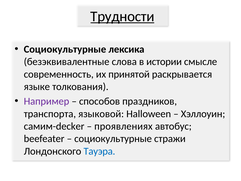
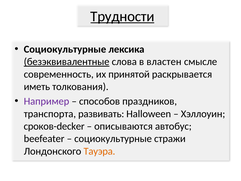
безэквивалентные underline: none -> present
истории: истории -> властен
языке: языке -> иметь
языковой: языковой -> развивать
самим-decker: самим-decker -> сроков-decker
проявлениях: проявлениях -> описываются
Тауэра colour: blue -> orange
